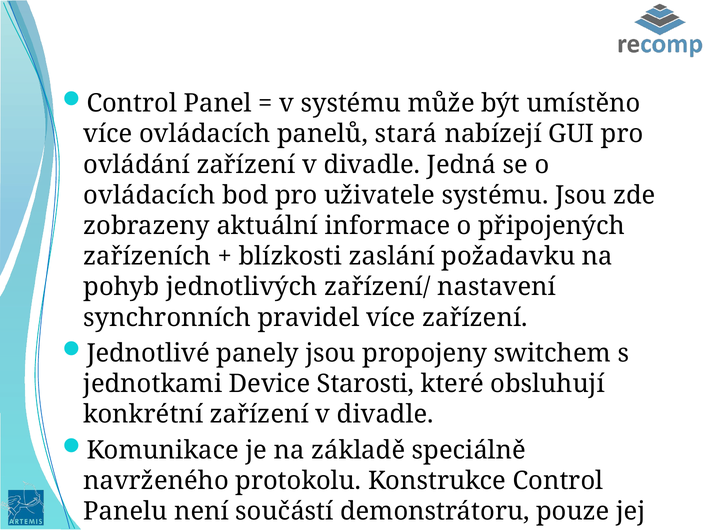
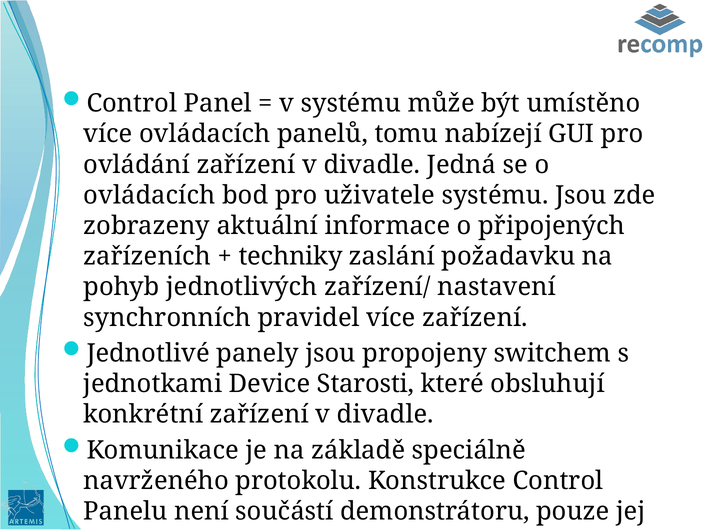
stará: stará -> tomu
blízkosti: blízkosti -> techniky
